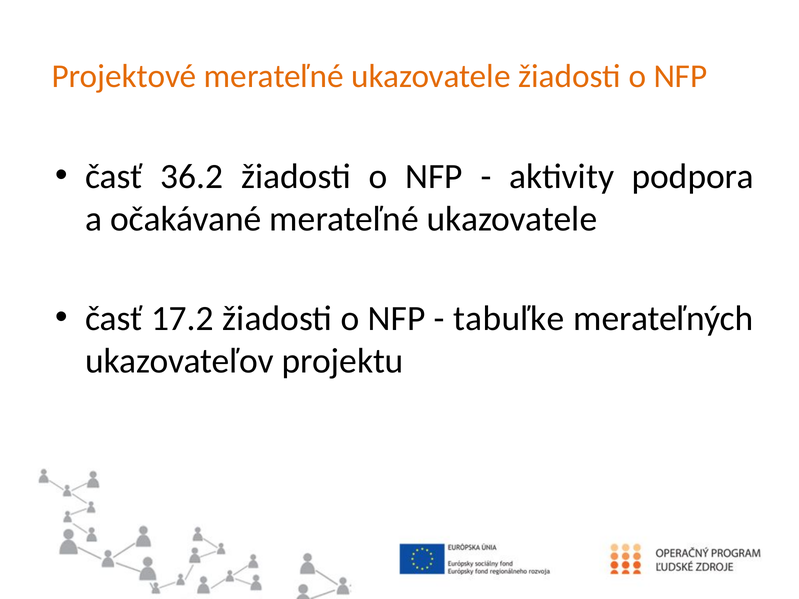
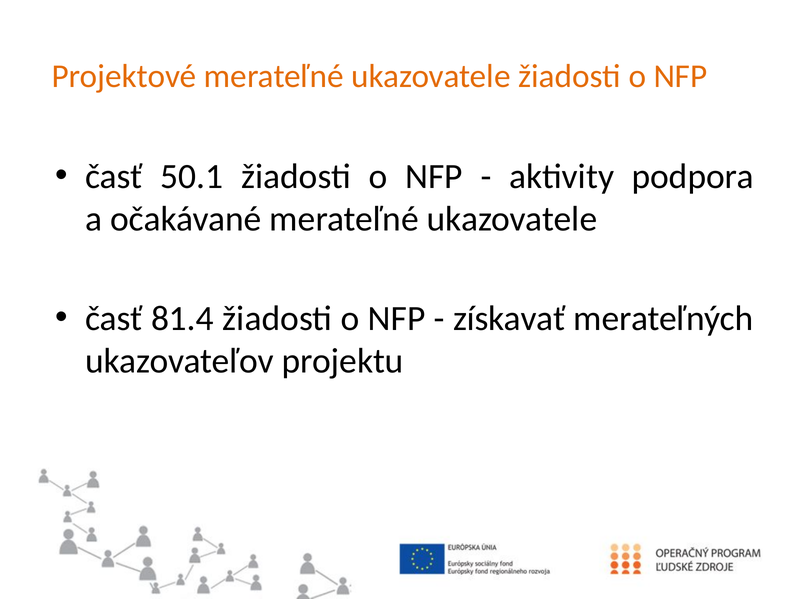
36.2: 36.2 -> 50.1
17.2: 17.2 -> 81.4
tabuľke: tabuľke -> získavať
